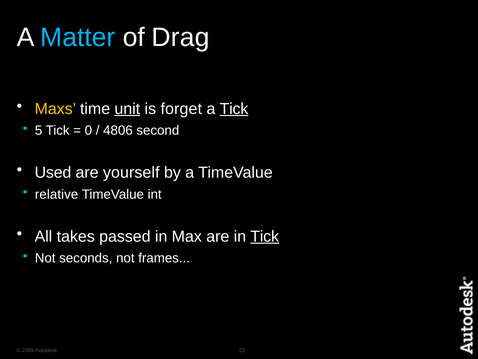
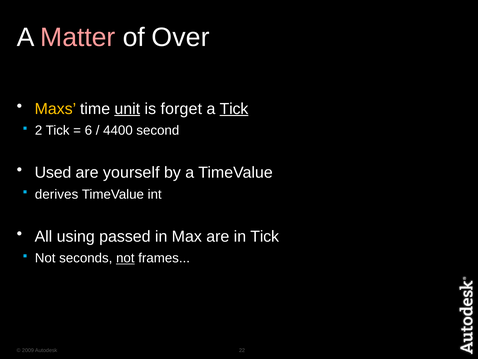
Matter colour: light blue -> pink
Drag: Drag -> Over
5: 5 -> 2
0: 0 -> 6
4806: 4806 -> 4400
relative: relative -> derives
takes: takes -> using
Tick at (265, 236) underline: present -> none
not at (125, 258) underline: none -> present
